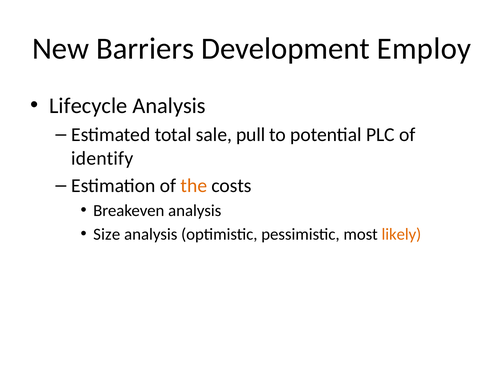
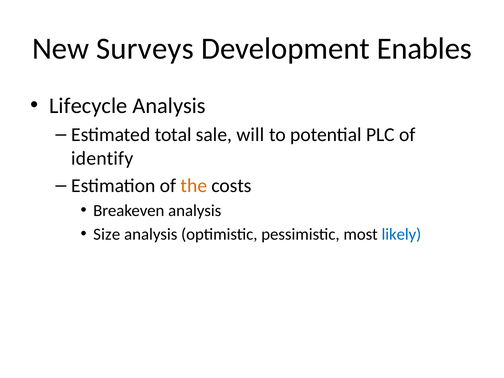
Barriers: Barriers -> Surveys
Employ: Employ -> Enables
pull: pull -> will
likely colour: orange -> blue
